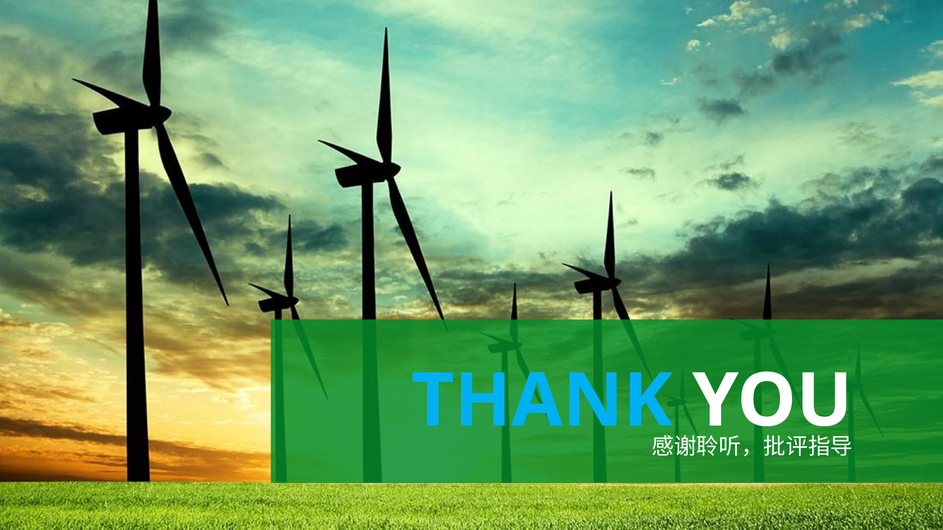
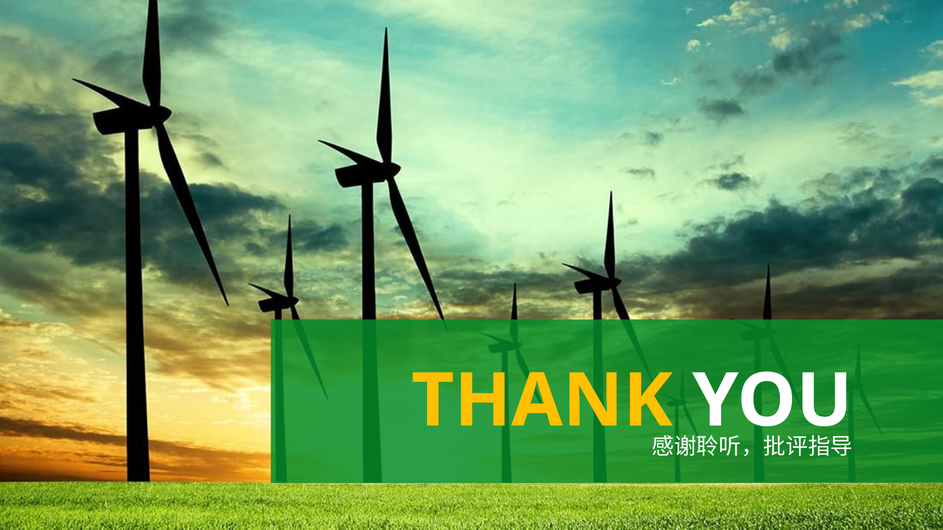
THANK colour: light blue -> yellow
